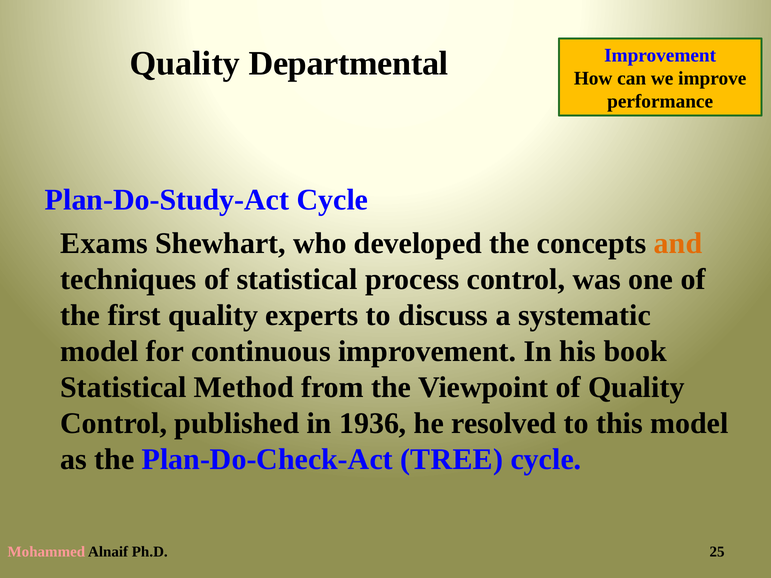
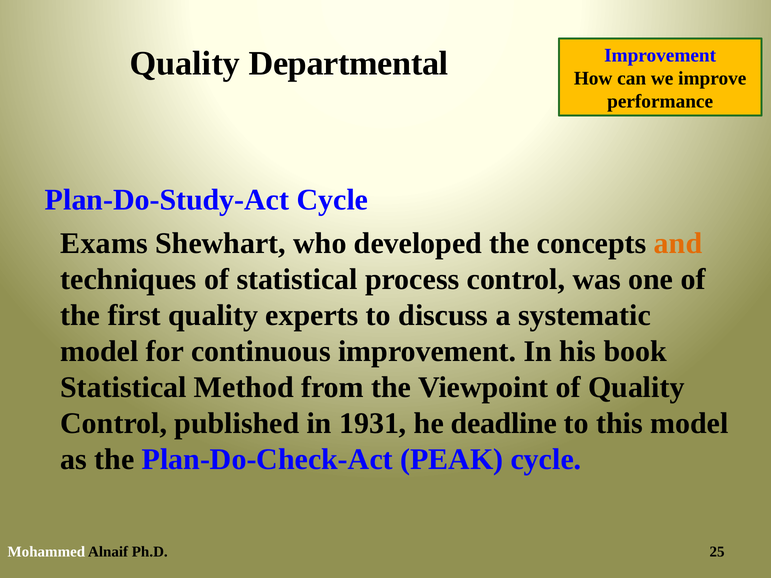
1936: 1936 -> 1931
resolved: resolved -> deadline
TREE: TREE -> PEAK
Mohammed colour: pink -> white
